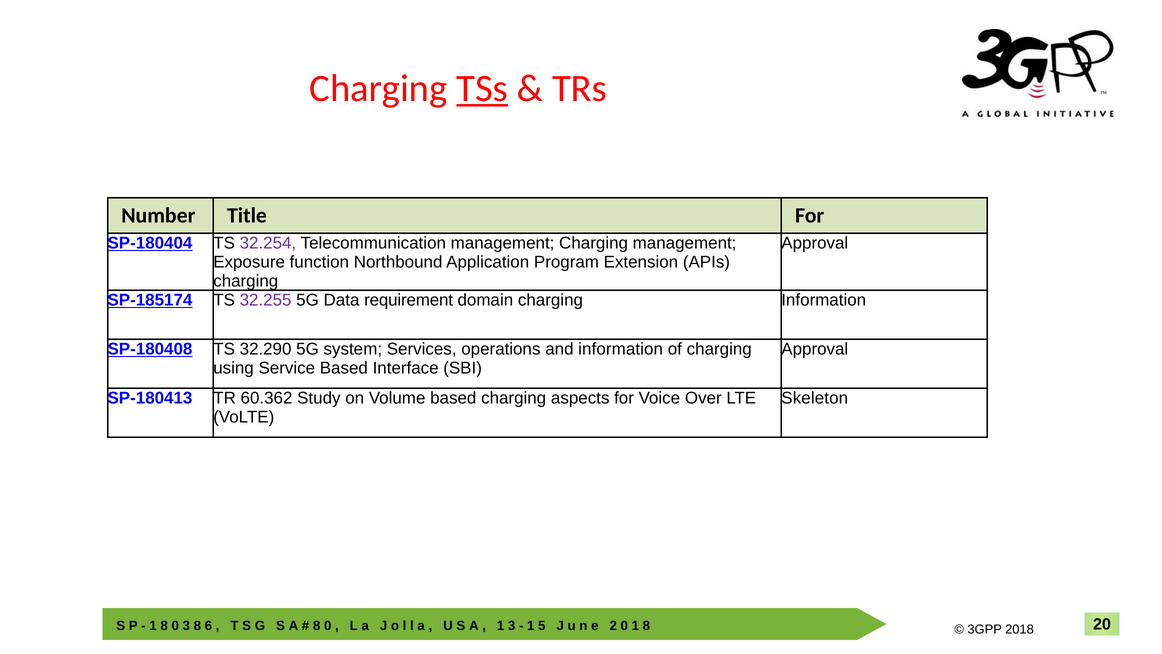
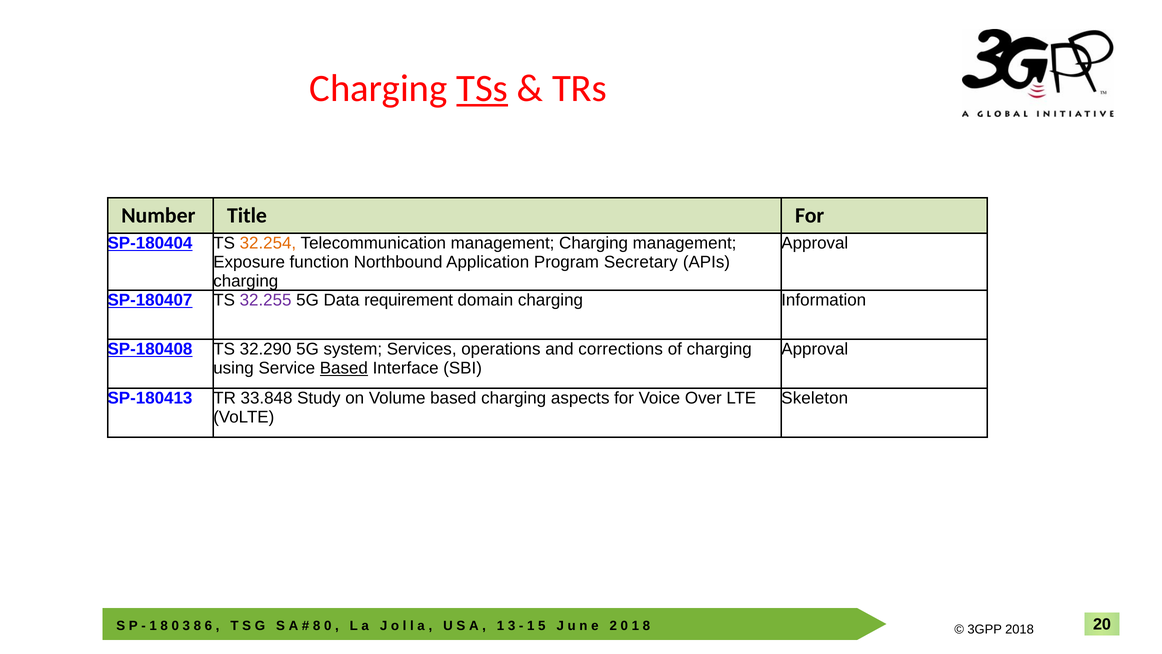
32.254 colour: purple -> orange
Extension: Extension -> Secretary
SP-185174: SP-185174 -> SP-180407
and information: information -> corrections
Based at (344, 368) underline: none -> present
60.362: 60.362 -> 33.848
